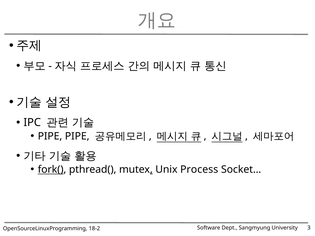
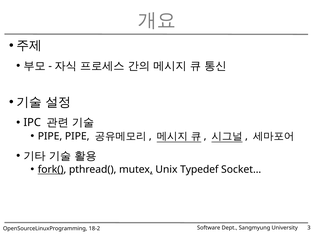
Process: Process -> Typedef
